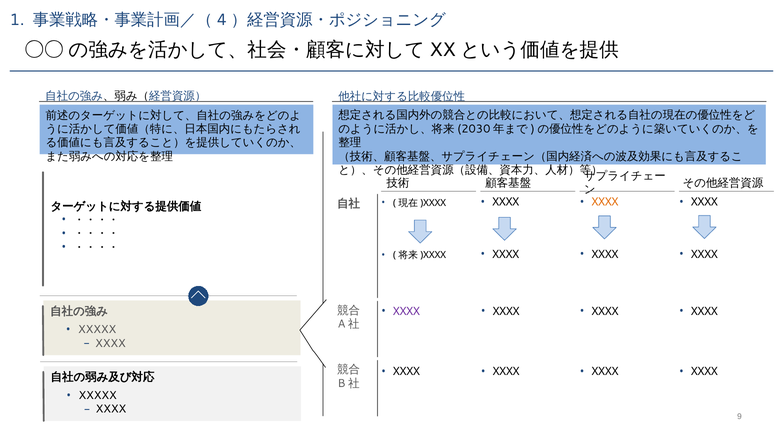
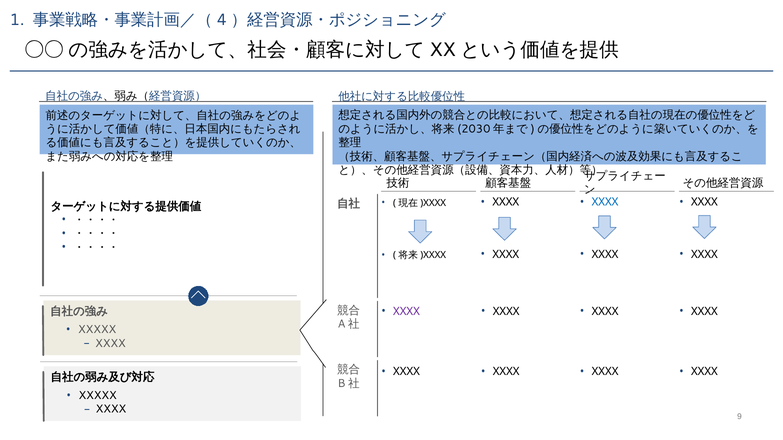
XXXX at (605, 202) colour: orange -> blue
